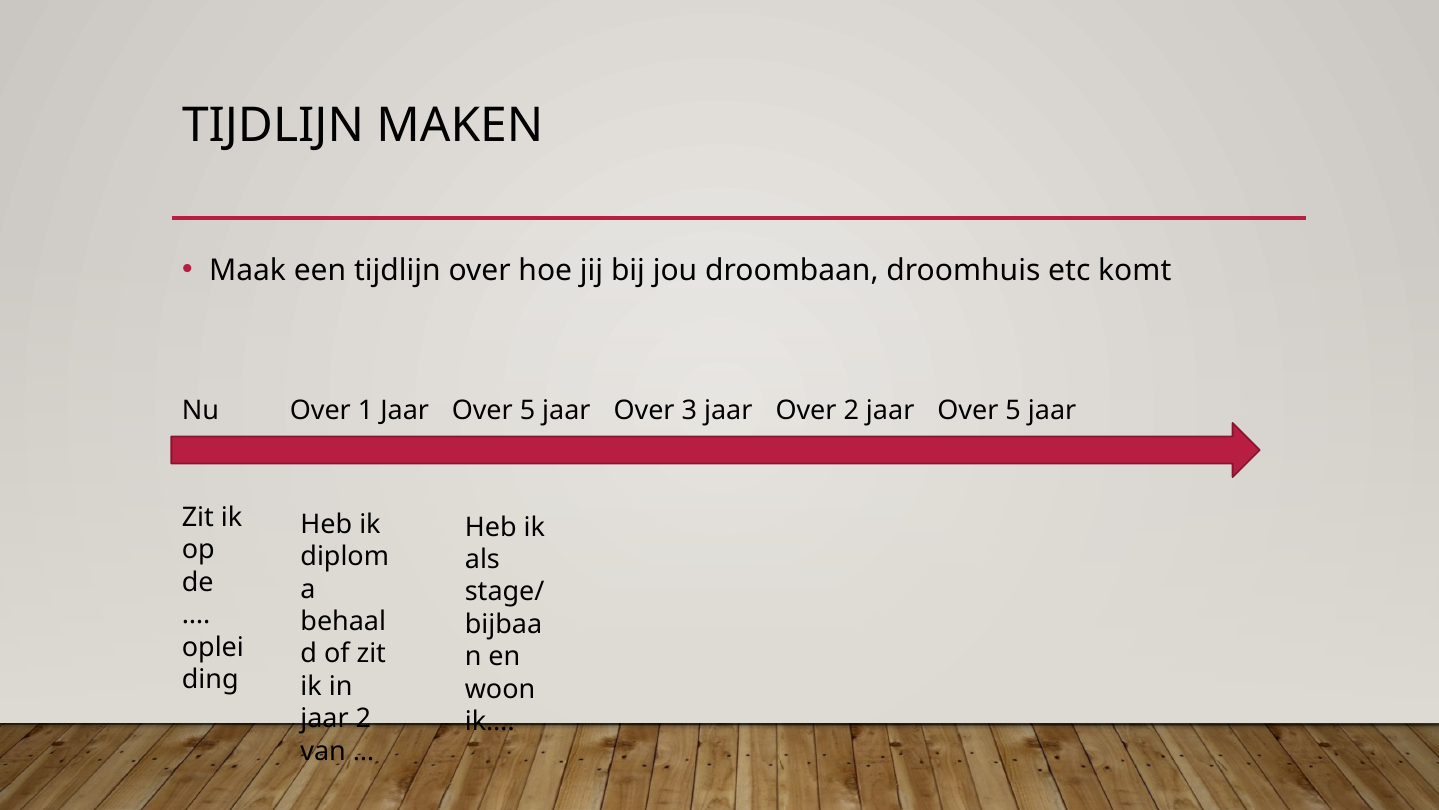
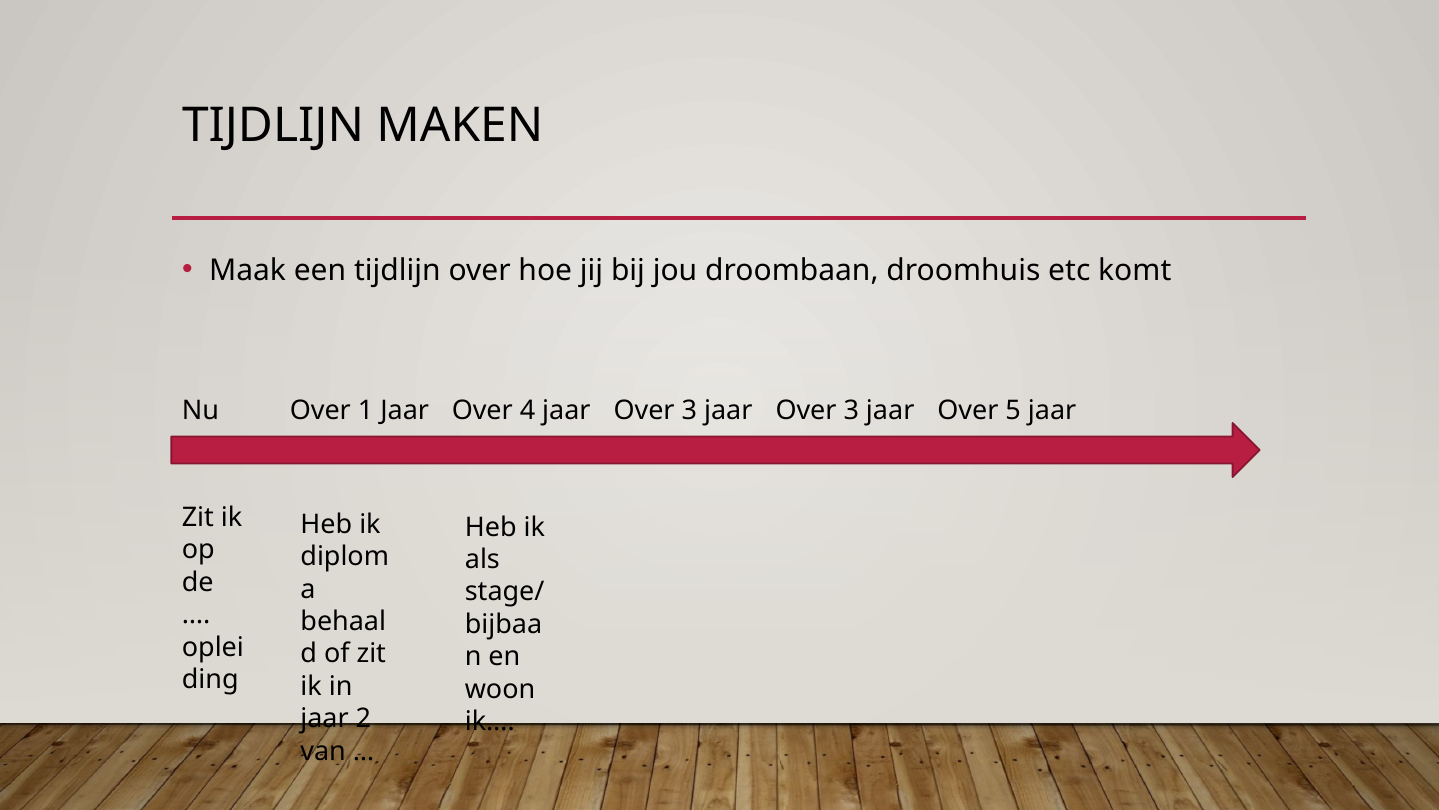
1 Jaar Over 5: 5 -> 4
3 jaar Over 2: 2 -> 3
